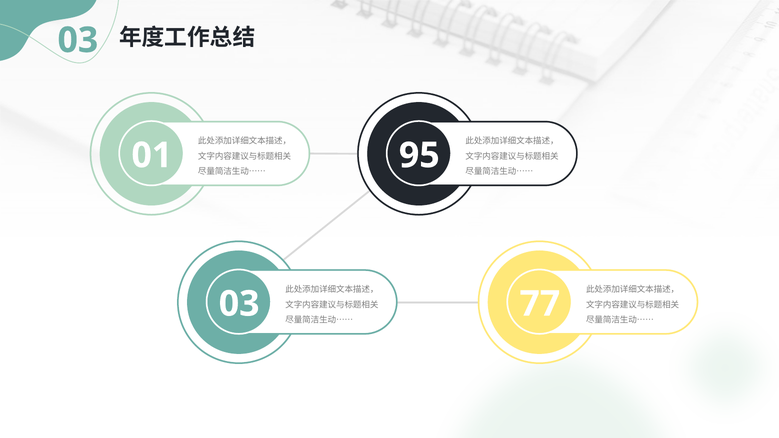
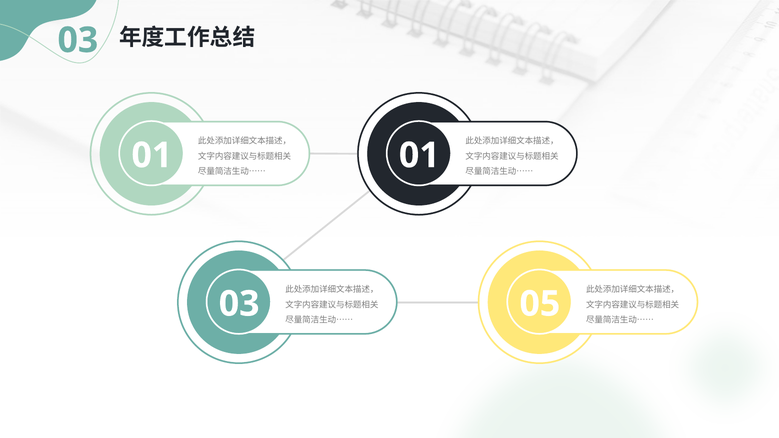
95 at (419, 155): 95 -> 01
77: 77 -> 05
